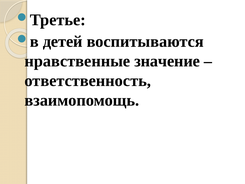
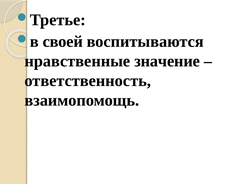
детей: детей -> своей
